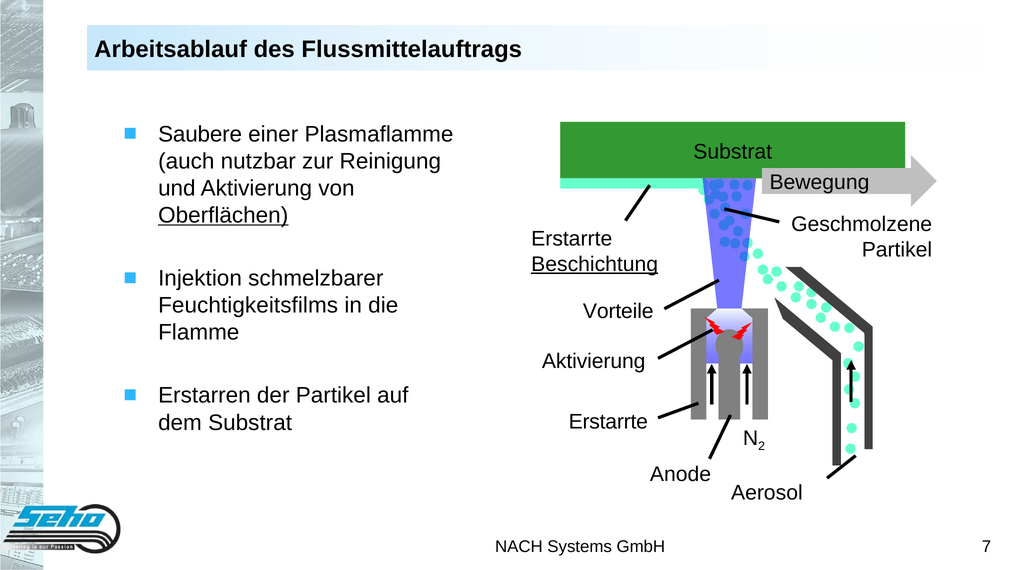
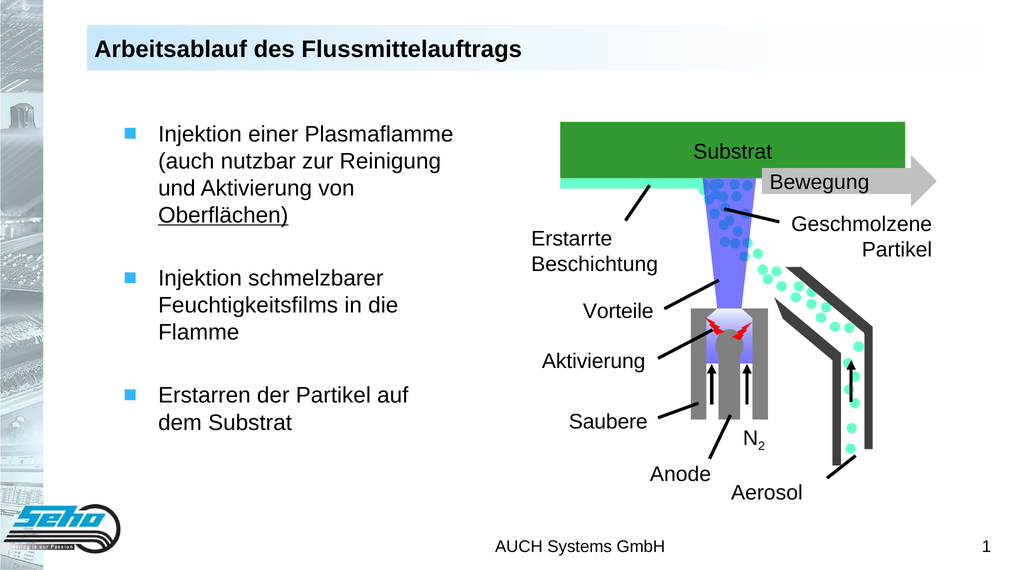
Saubere at (200, 134): Saubere -> Injektion
Beschichtung underline: present -> none
Erstarrte at (608, 422): Erstarrte -> Saubere
NACH at (519, 547): NACH -> AUCH
7: 7 -> 1
